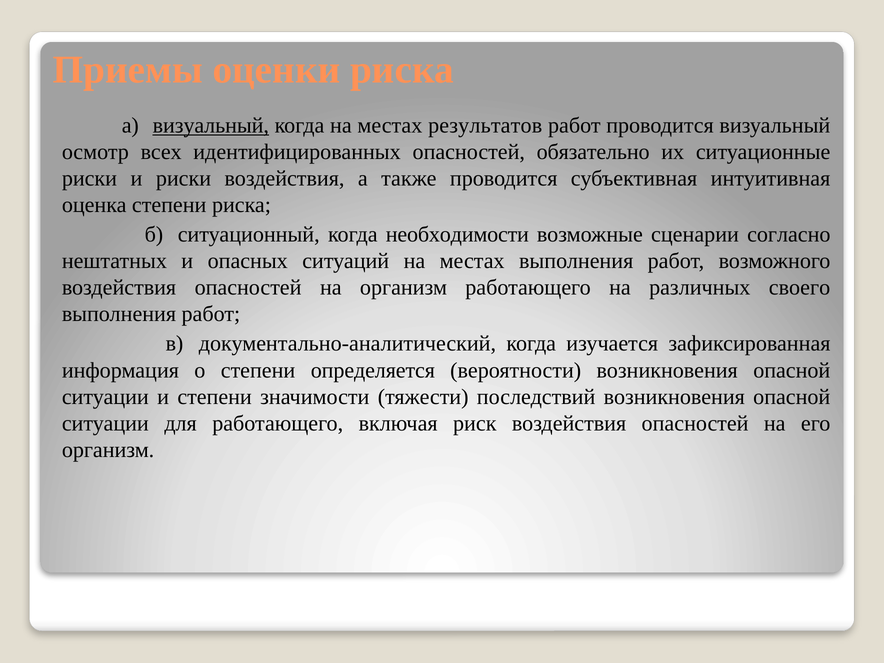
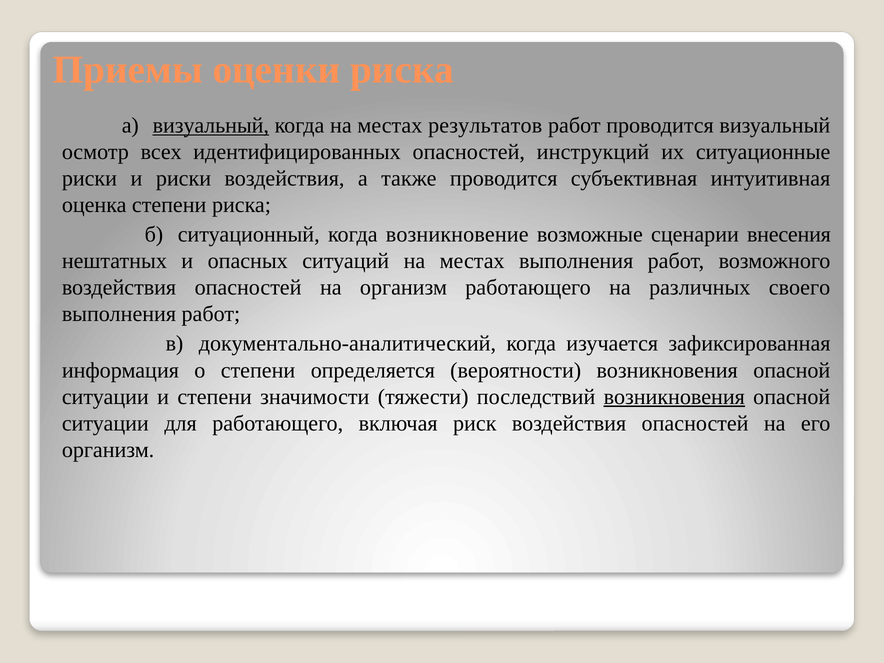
обязательно: обязательно -> инструкций
необходимости: необходимости -> возникновение
согласно: согласно -> внесения
возникновения at (674, 397) underline: none -> present
